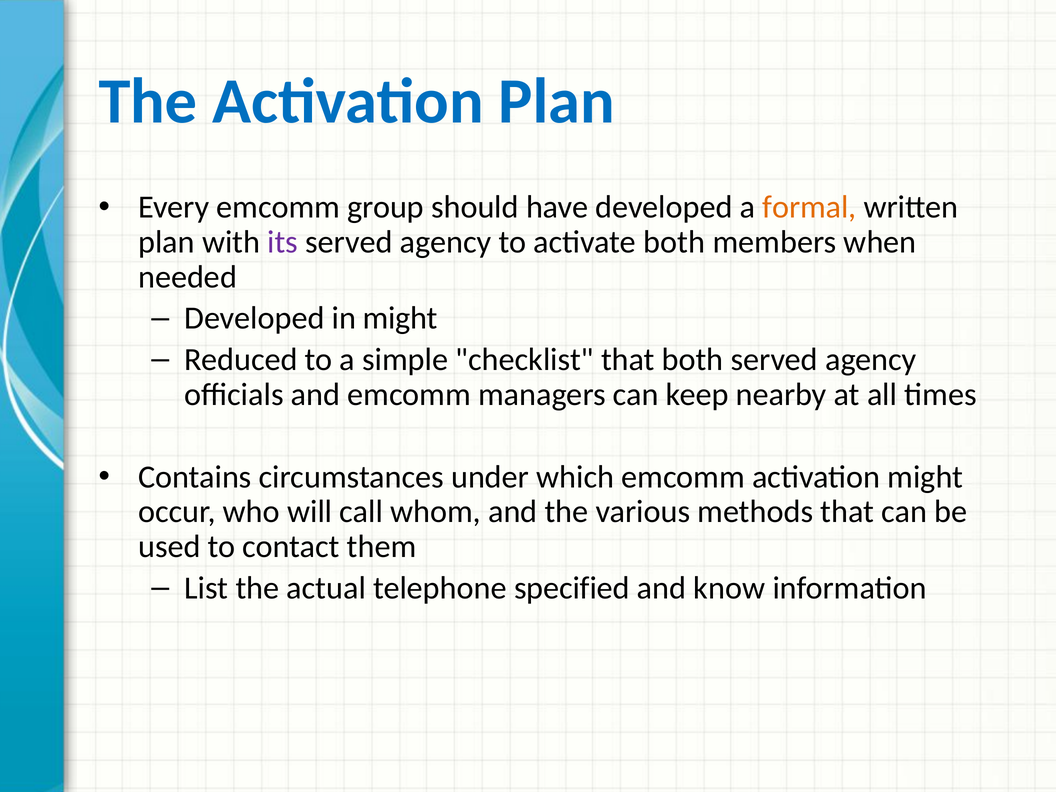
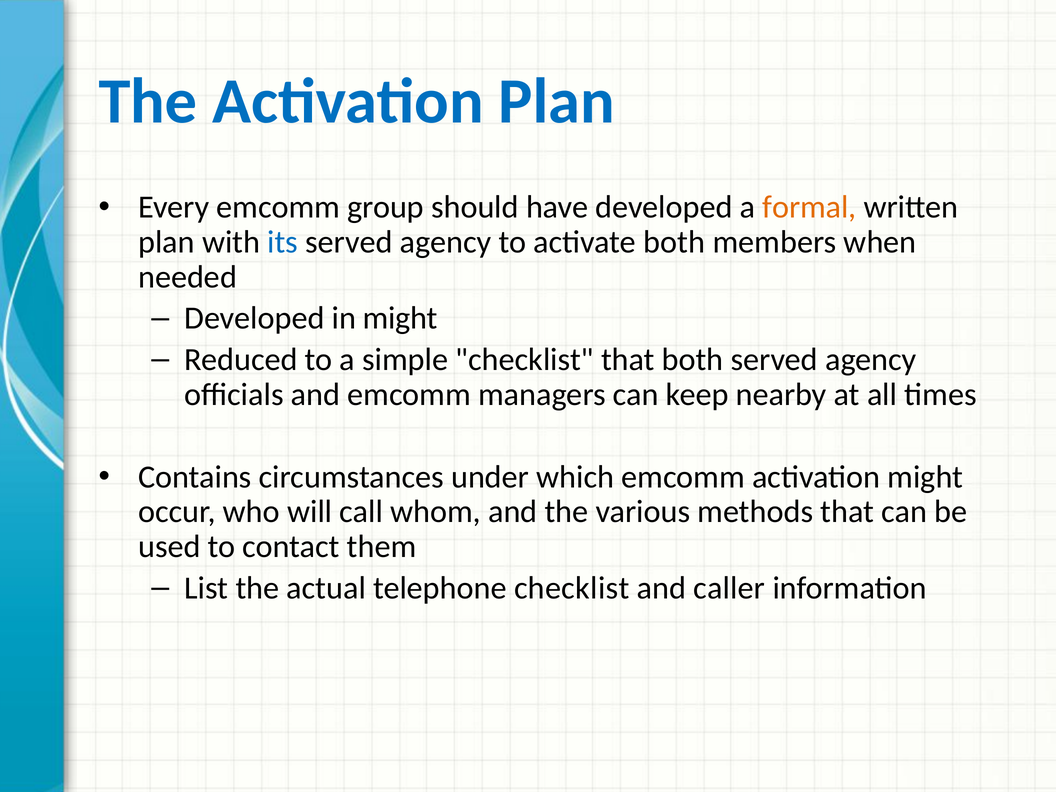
its colour: purple -> blue
telephone specified: specified -> checklist
know: know -> caller
